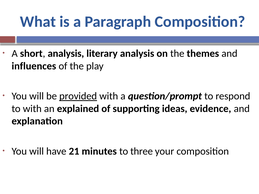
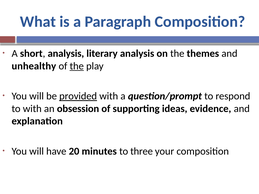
influences: influences -> unhealthy
the at (77, 66) underline: none -> present
explained: explained -> obsession
21: 21 -> 20
